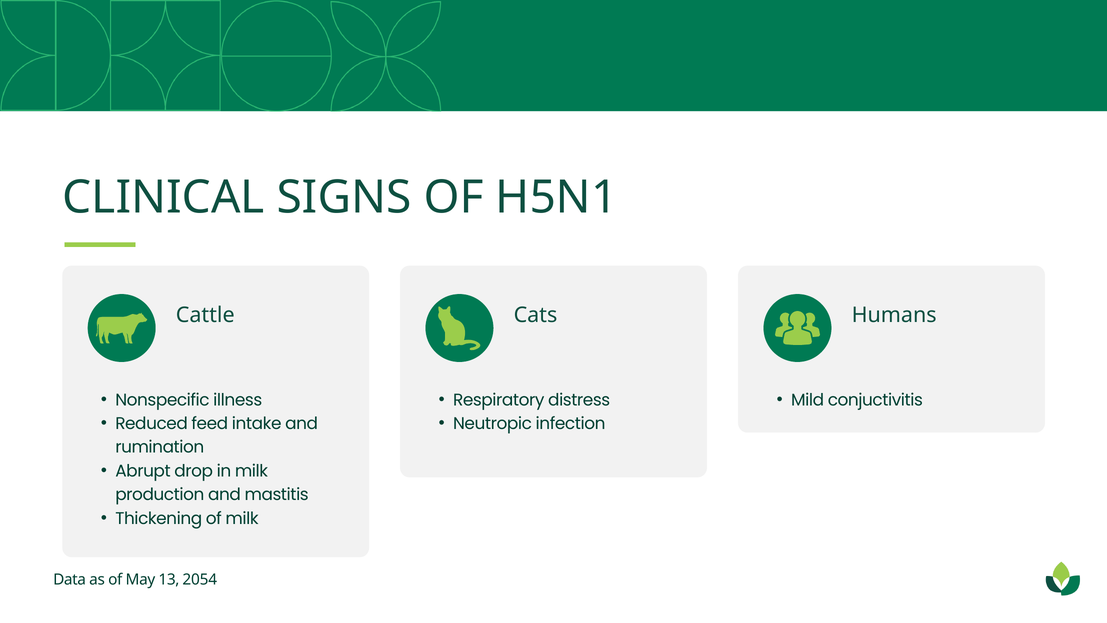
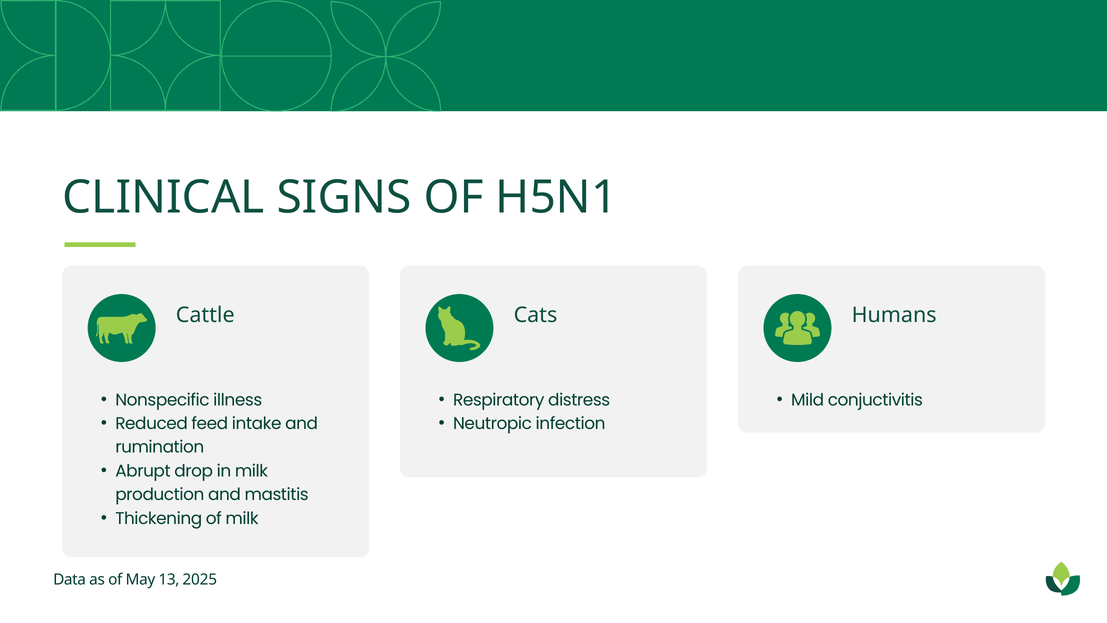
2054: 2054 -> 2025
